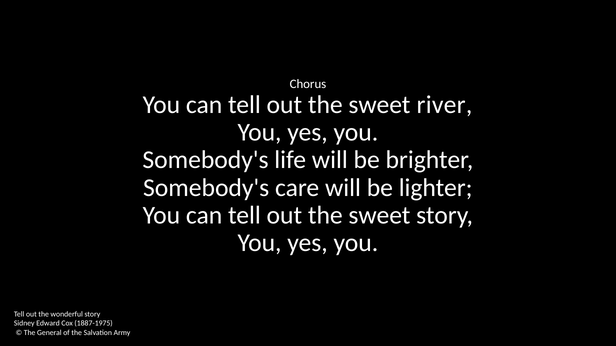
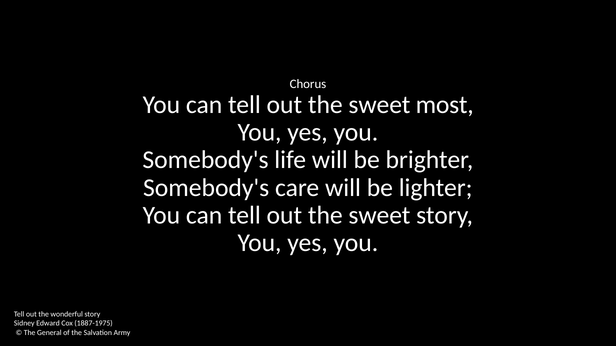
river: river -> most
